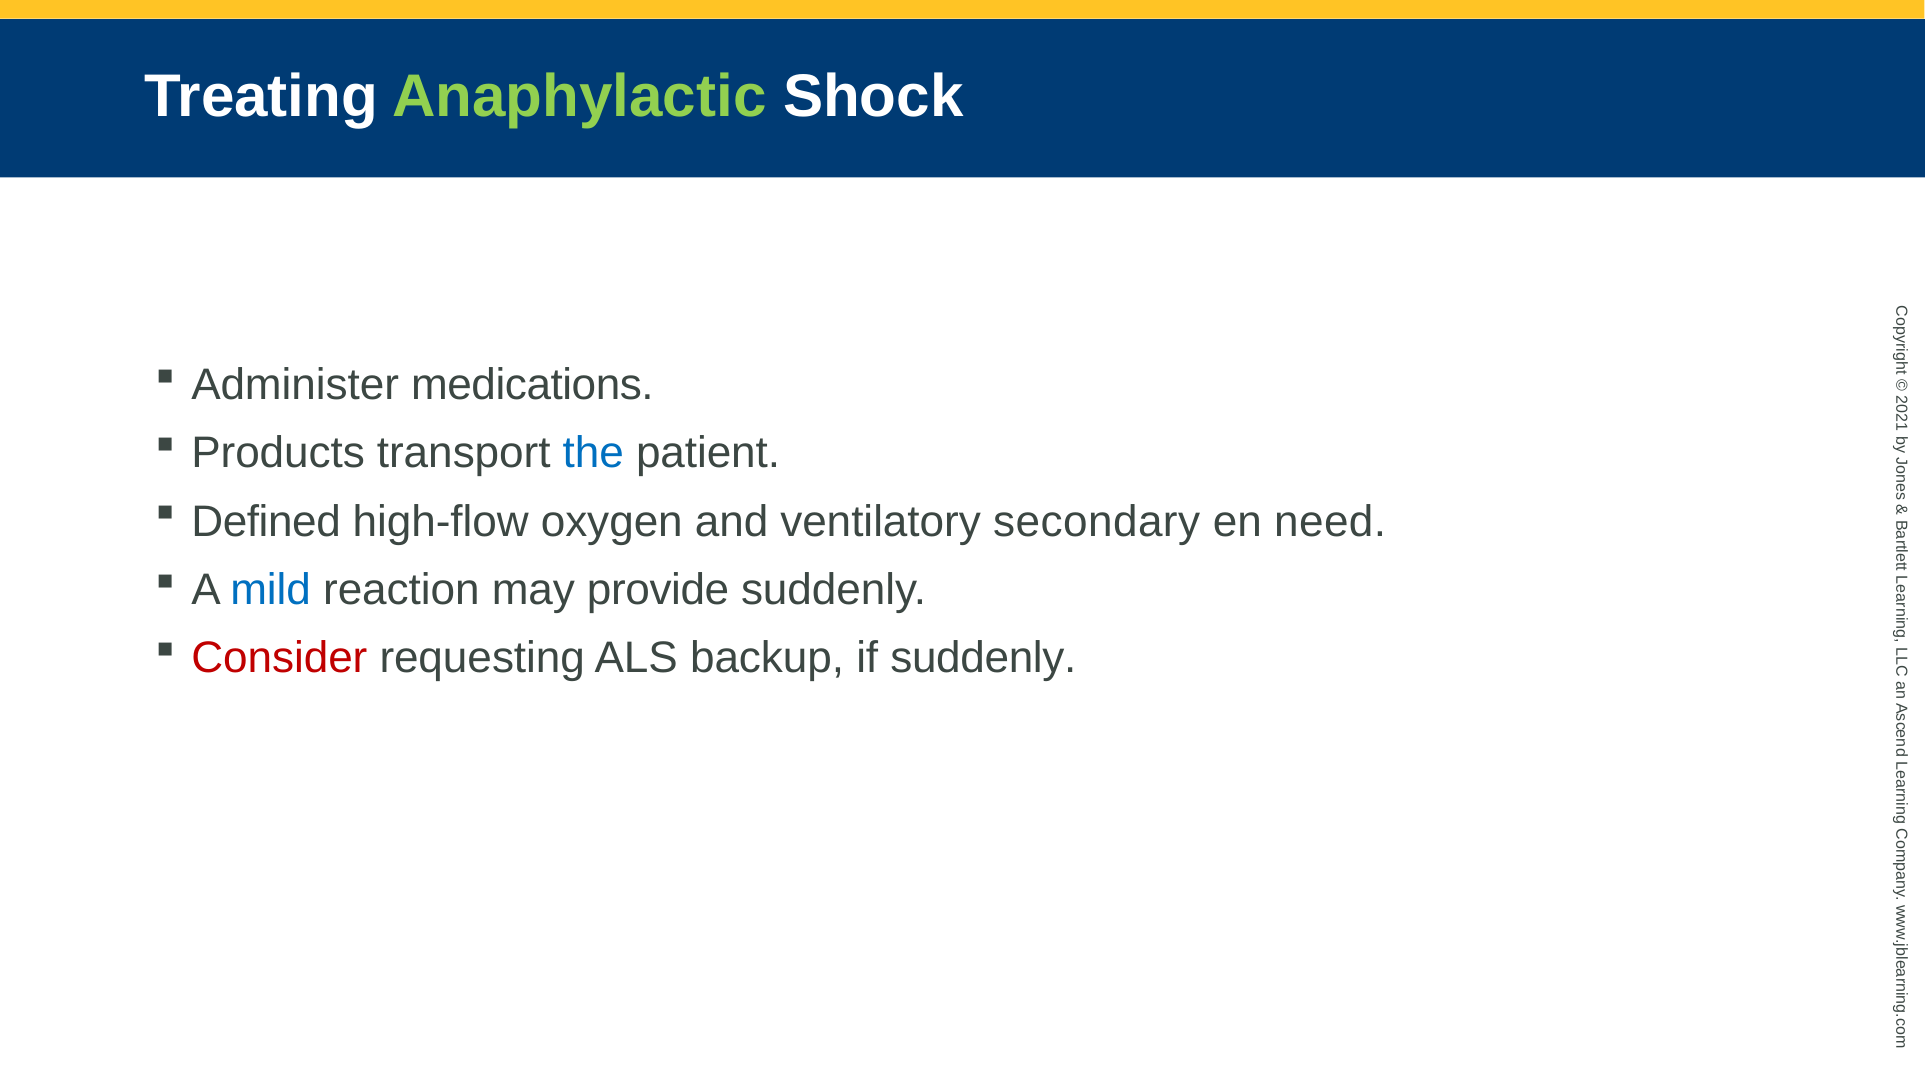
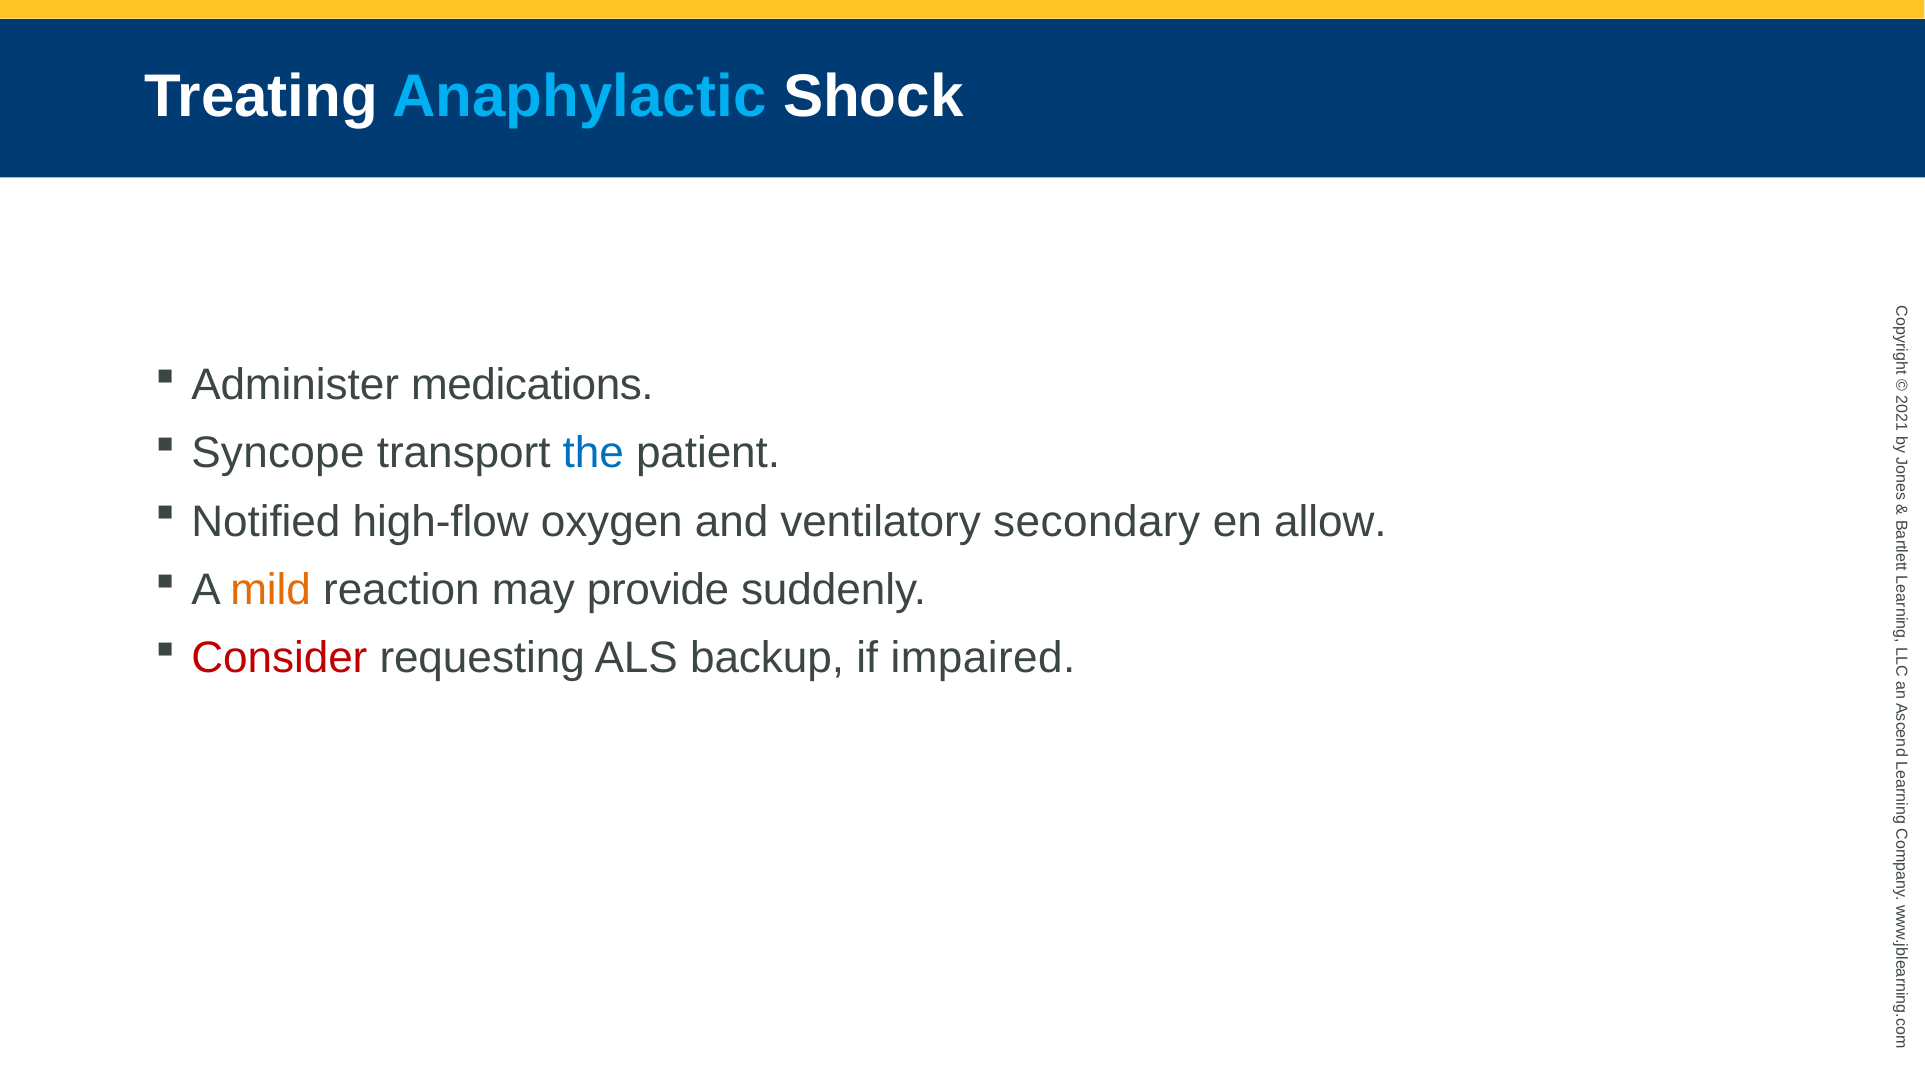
Anaphylactic colour: light green -> light blue
Products: Products -> Syncope
Defined: Defined -> Notified
need: need -> allow
mild colour: blue -> orange
if suddenly: suddenly -> impaired
